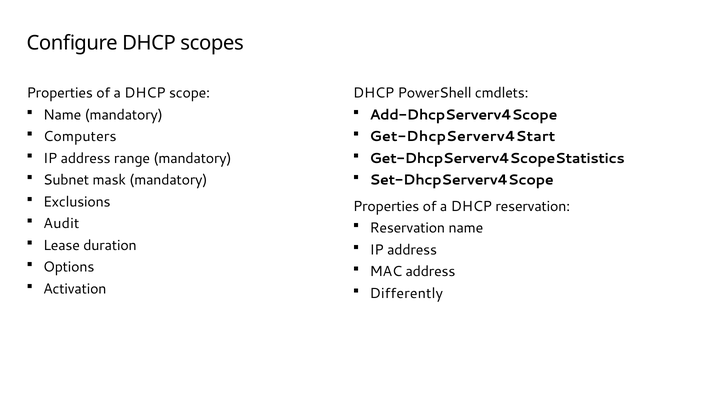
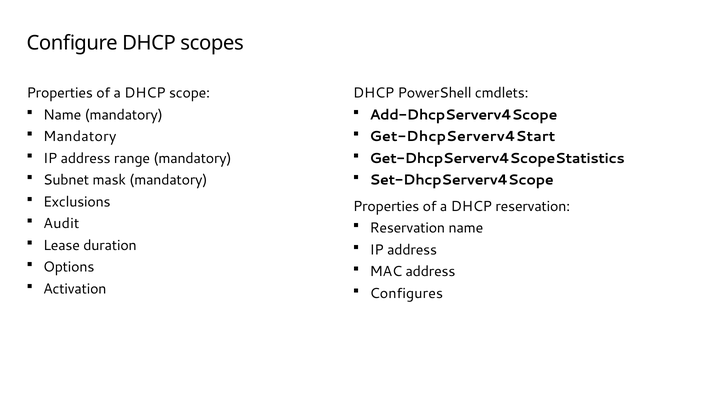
Computers at (80, 137): Computers -> Mandatory
Differently: Differently -> Configures
